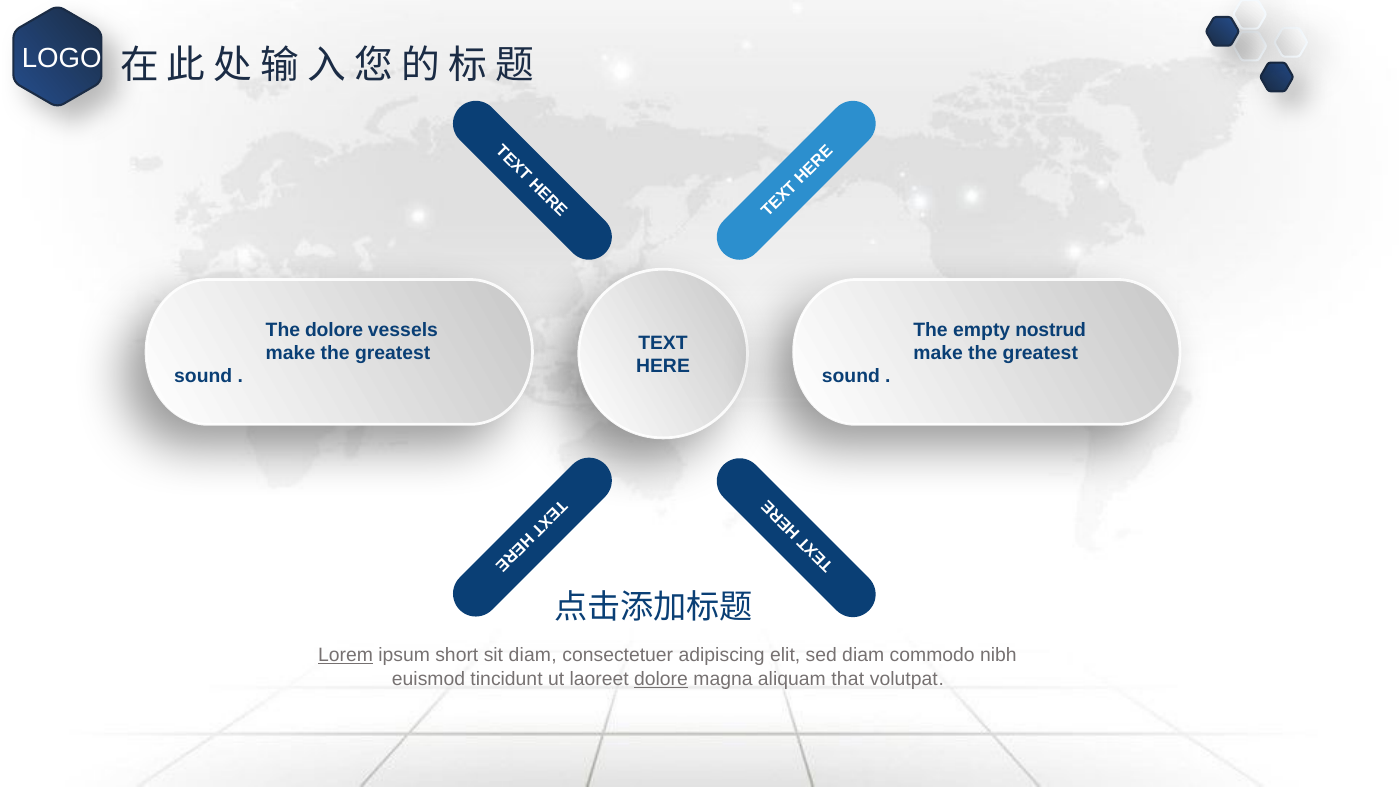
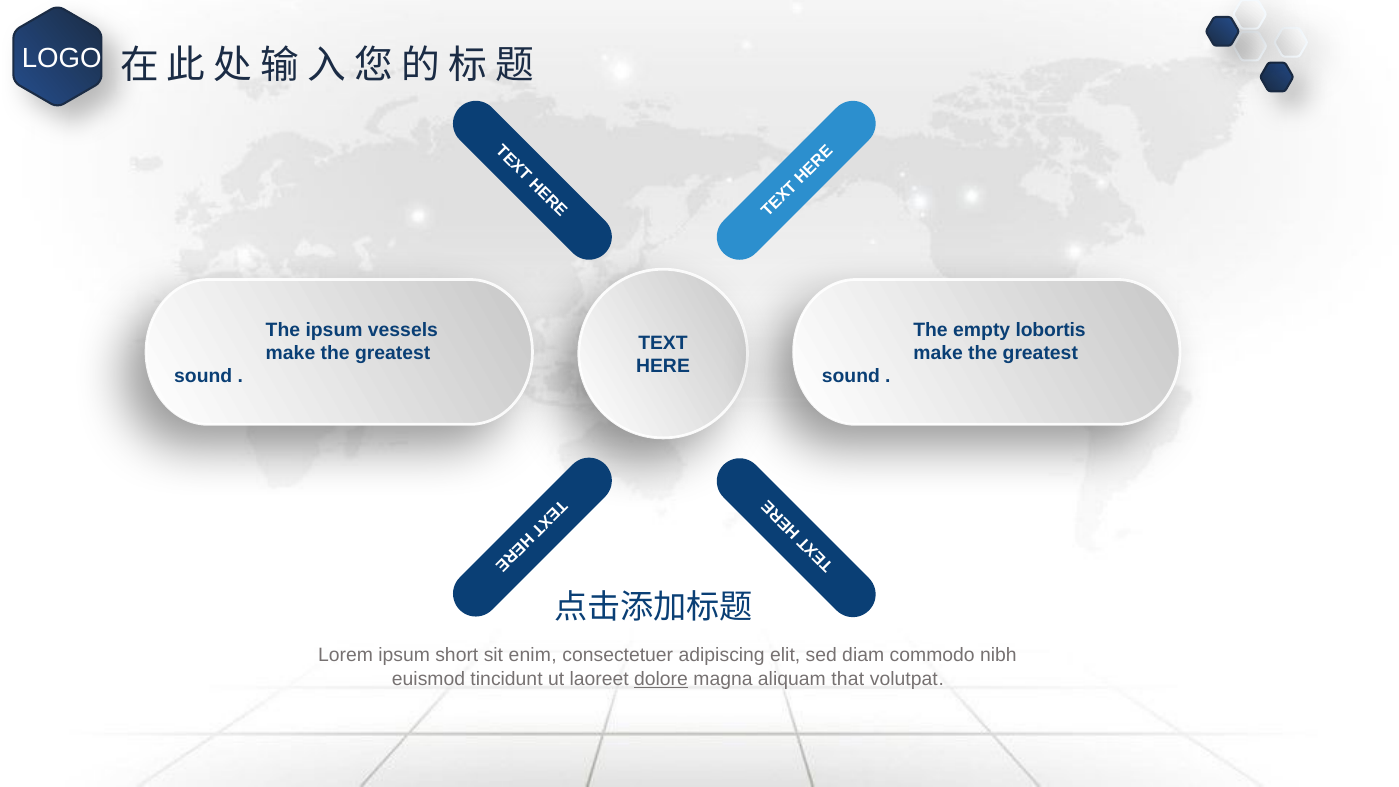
The dolore: dolore -> ipsum
nostrud: nostrud -> lobortis
Lorem underline: present -> none
sit diam: diam -> enim
